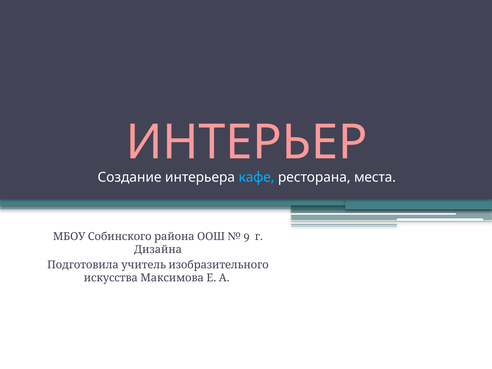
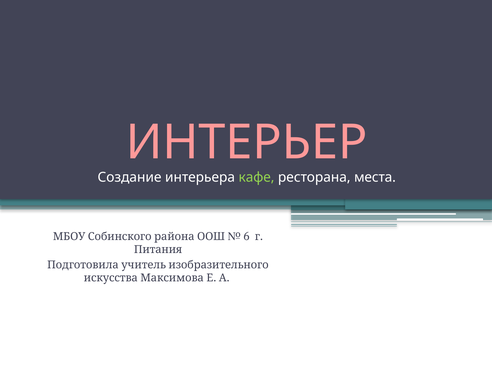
кафе colour: light blue -> light green
9: 9 -> 6
Дизайна: Дизайна -> Питания
